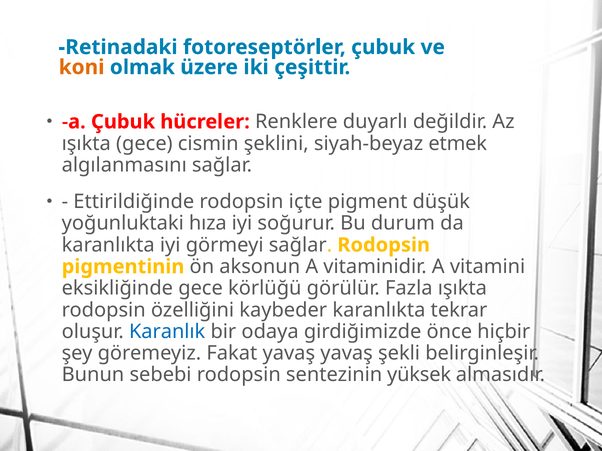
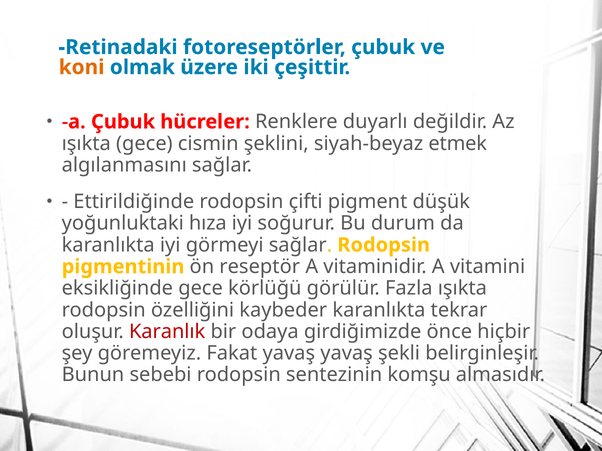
içte: içte -> çifti
aksonun: aksonun -> reseptör
Karanlık colour: blue -> red
yüksek: yüksek -> komşu
